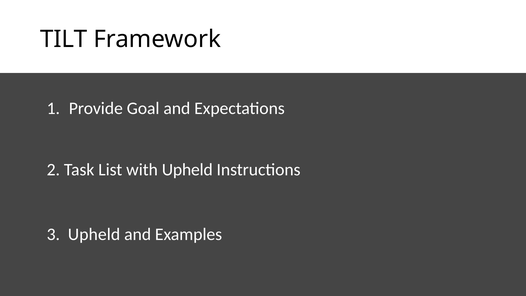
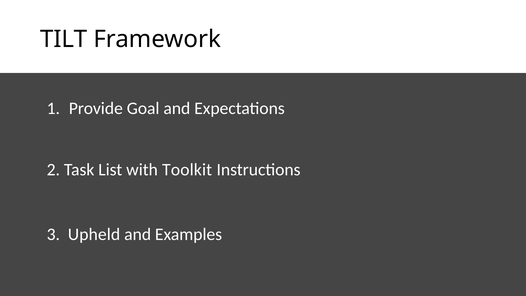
with Upheld: Upheld -> Toolkit
